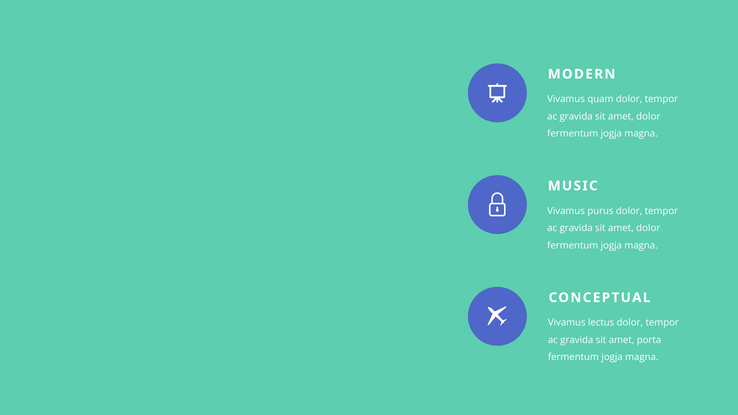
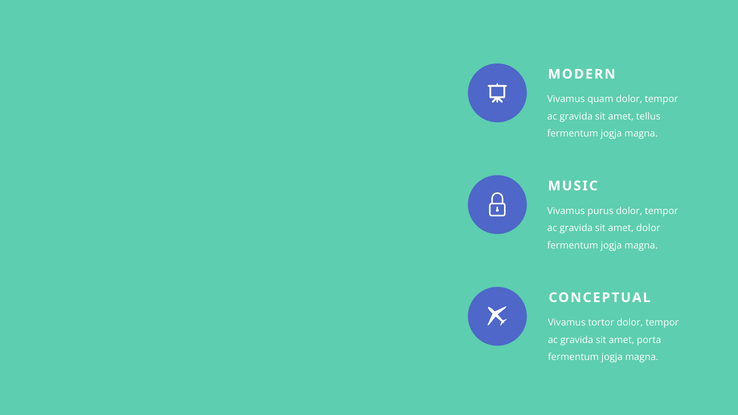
dolor at (648, 117): dolor -> tellus
lectus: lectus -> tortor
